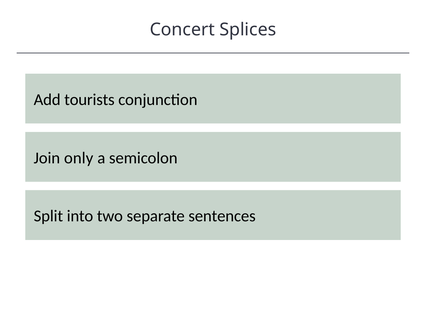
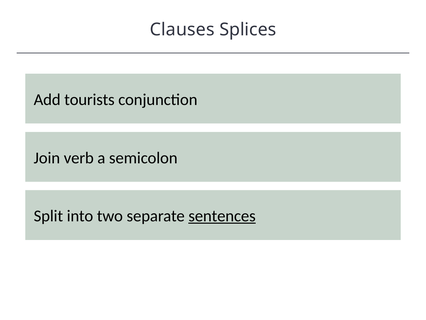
Concert: Concert -> Clauses
only: only -> verb
sentences underline: none -> present
